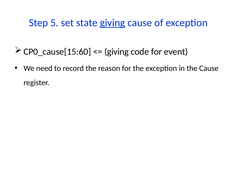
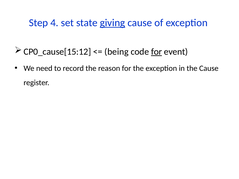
5: 5 -> 4
CP0_cause[15:60: CP0_cause[15:60 -> CP0_cause[15:12
giving at (117, 52): giving -> being
for at (156, 52) underline: none -> present
